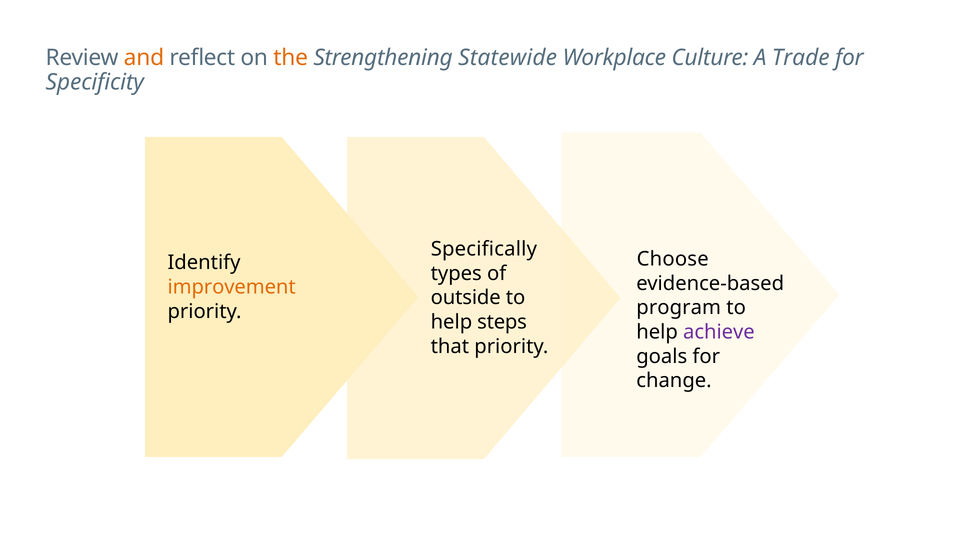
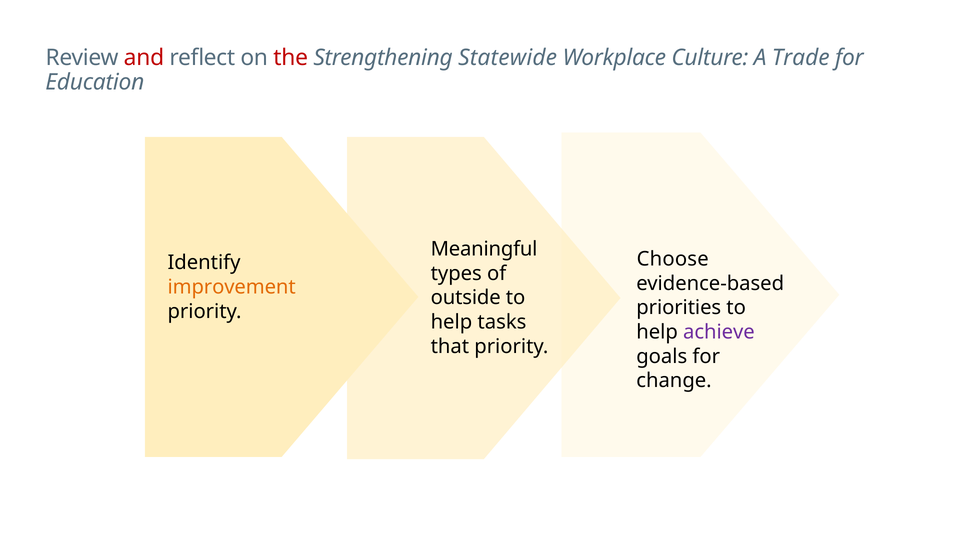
and colour: orange -> red
the colour: orange -> red
Specificity: Specificity -> Education
Specifically: Specifically -> Meaningful
program: program -> priorities
steps: steps -> tasks
